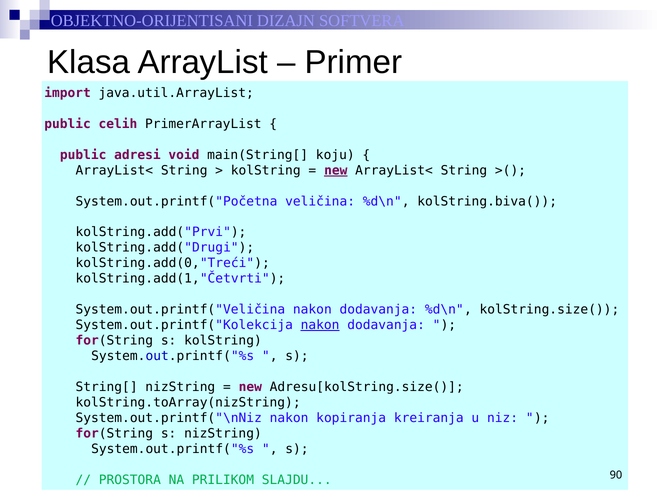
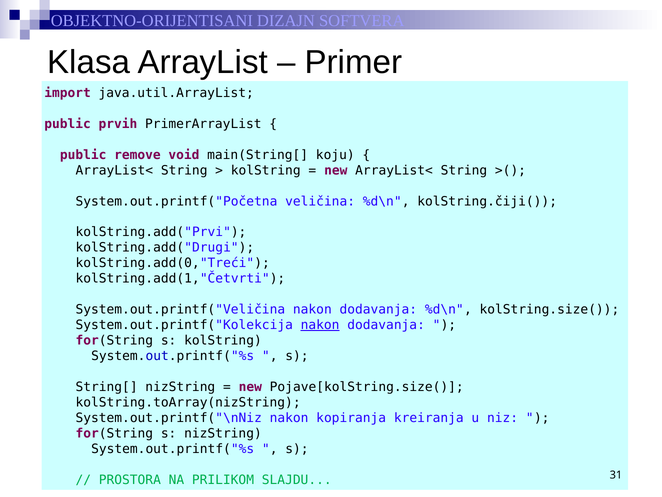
celih: celih -> prvih
adresi: adresi -> remove
new at (336, 170) underline: present -> none
kolString.biva(: kolString.biva( -> kolString.čiji(
Adresu[kolString.size(: Adresu[kolString.size( -> Pojave[kolString.size(
90: 90 -> 31
